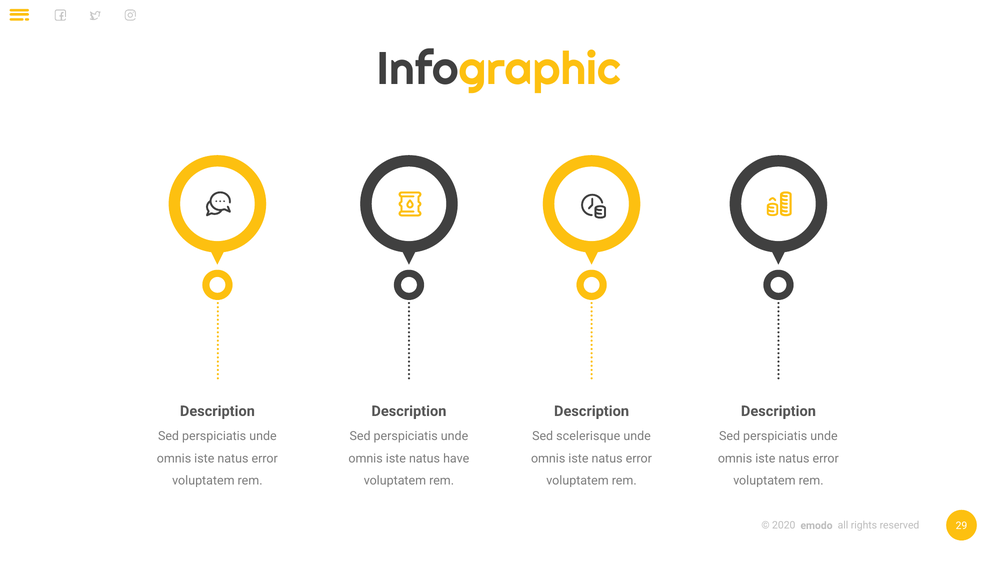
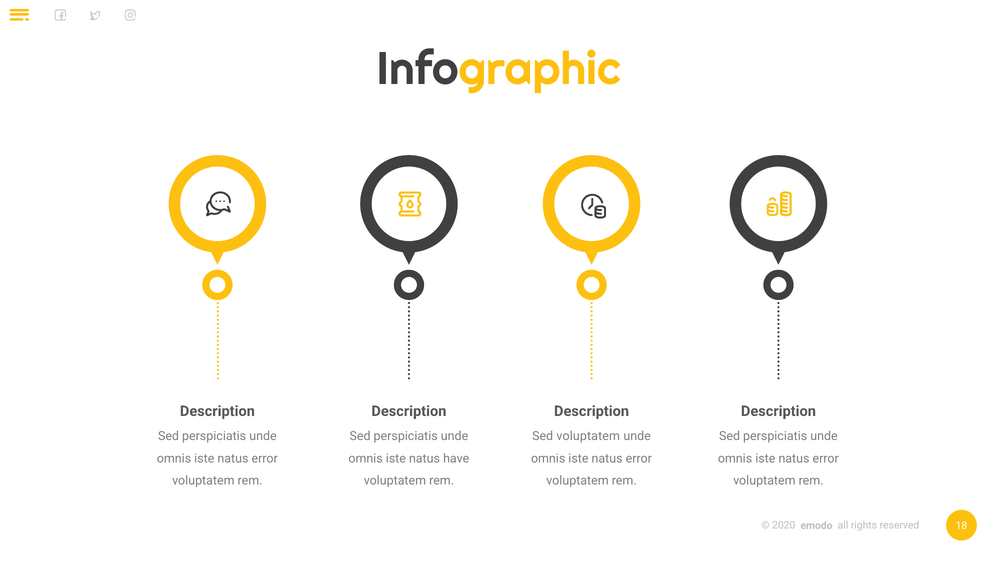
Sed scelerisque: scelerisque -> voluptatem
29: 29 -> 18
